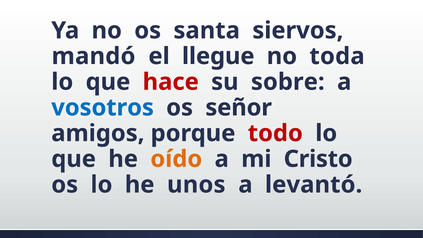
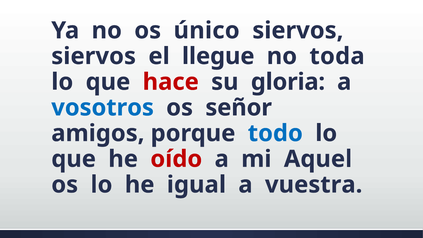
santa: santa -> único
mandó at (94, 56): mandó -> siervos
sobre: sobre -> gloria
todo colour: red -> blue
oído colour: orange -> red
Cristo: Cristo -> Aquel
unos: unos -> igual
levantó: levantó -> vuestra
